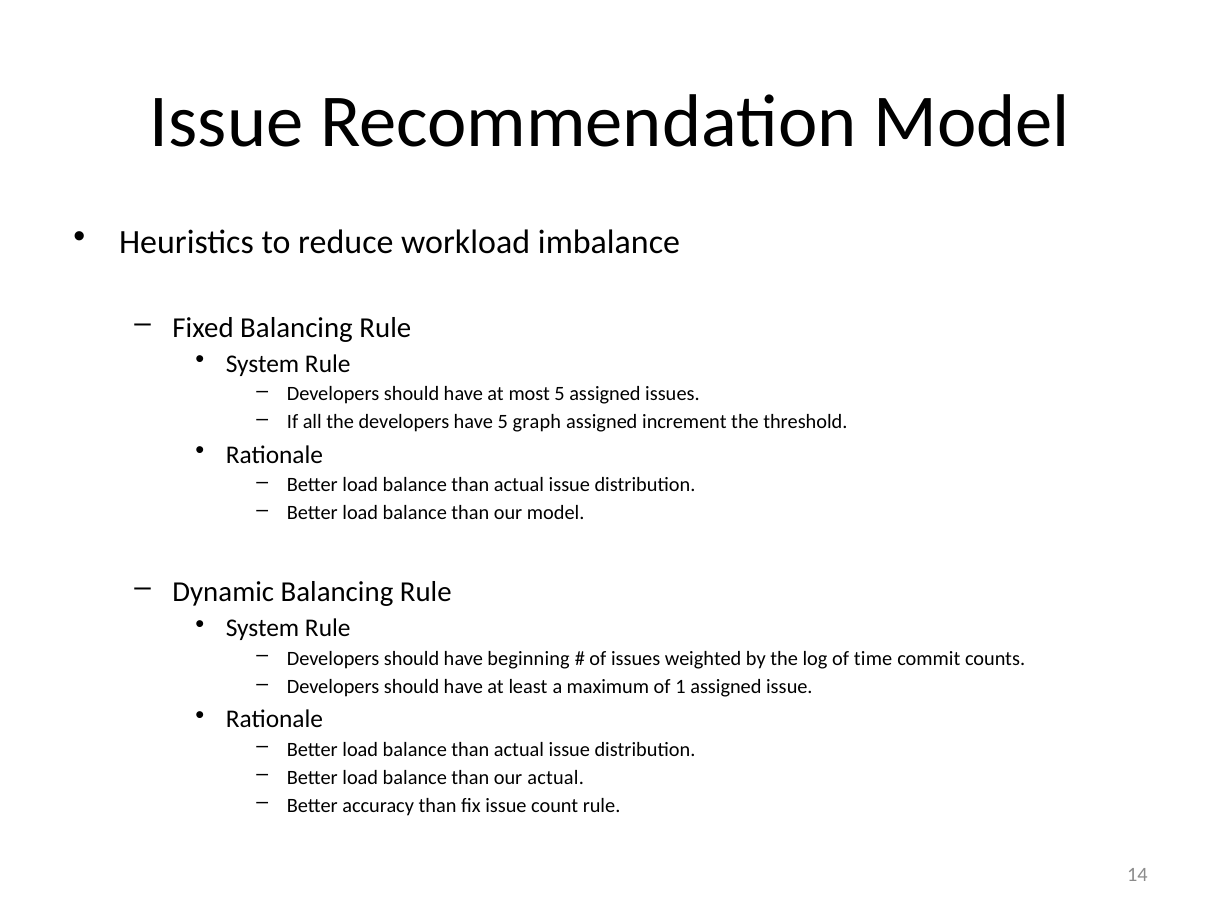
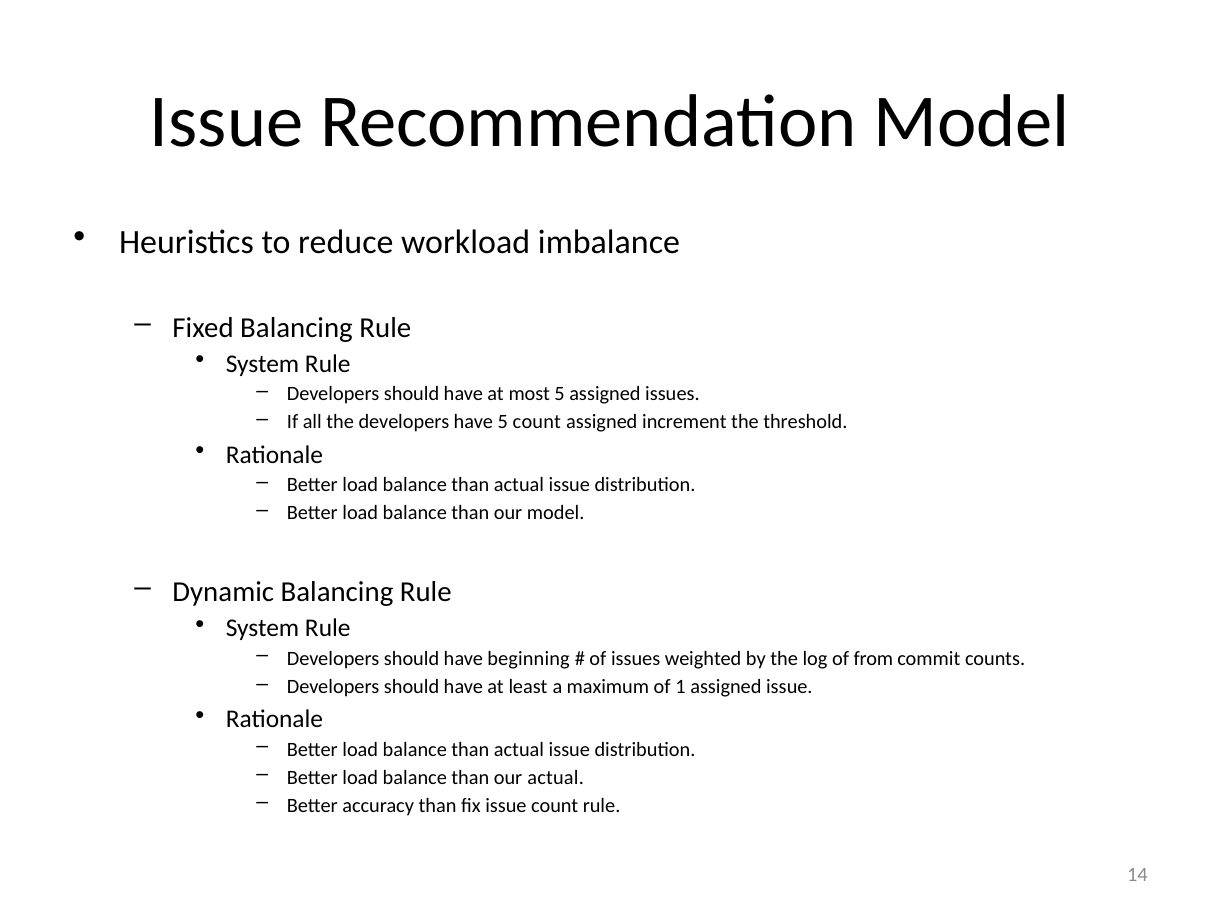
5 graph: graph -> count
time: time -> from
